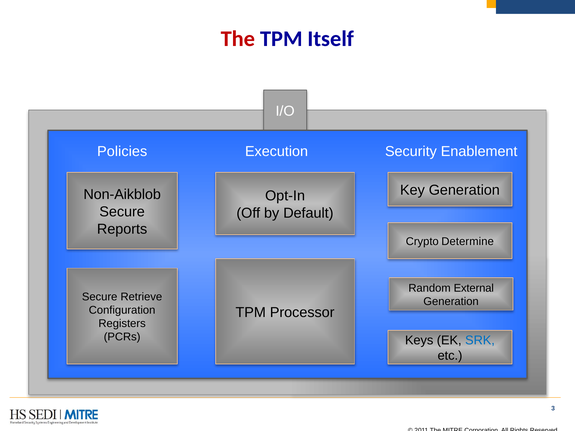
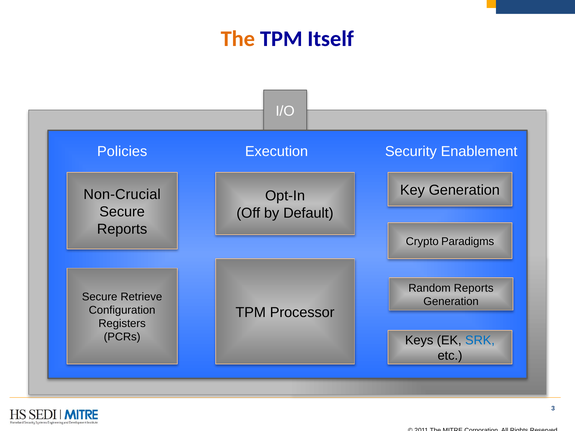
The at (238, 39) colour: red -> orange
Non-Aikblob: Non-Aikblob -> Non-Crucial
Determine: Determine -> Paradigms
Random External: External -> Reports
